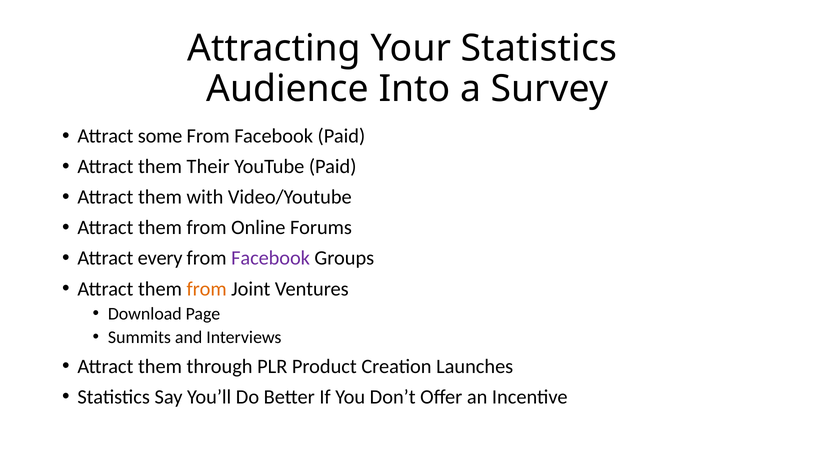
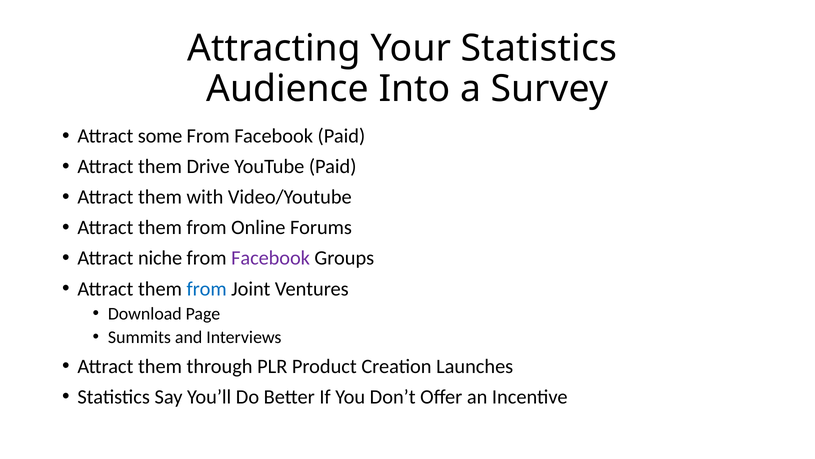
Their: Their -> Drive
every: every -> niche
from at (207, 288) colour: orange -> blue
